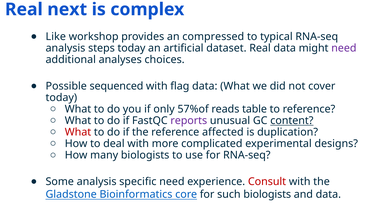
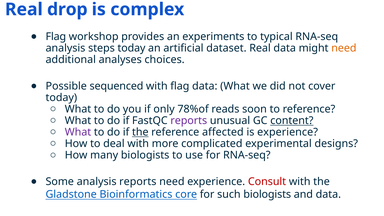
next: next -> drop
Like at (56, 37): Like -> Flag
compressed: compressed -> experiments
need at (344, 48) colour: purple -> orange
57%of: 57%of -> 78%of
table: table -> soon
What at (78, 132) colour: red -> purple
the at (140, 132) underline: none -> present
is duplication: duplication -> experience
analysis specific: specific -> reports
